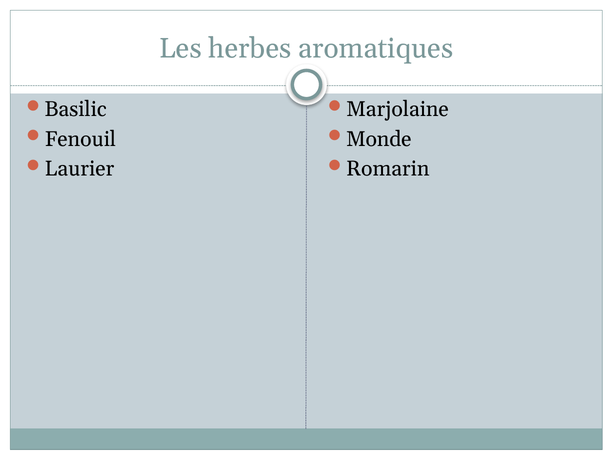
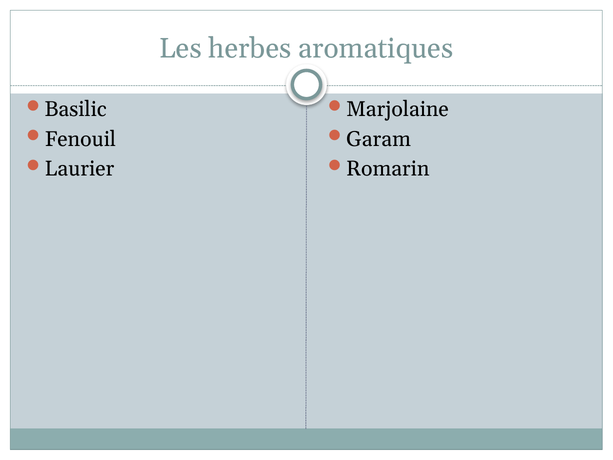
Monde: Monde -> Garam
